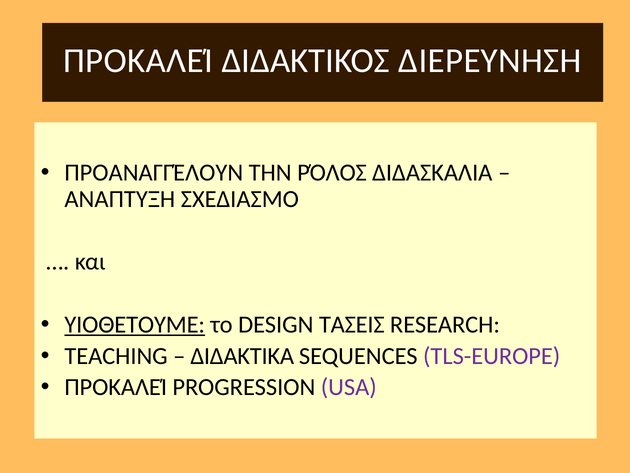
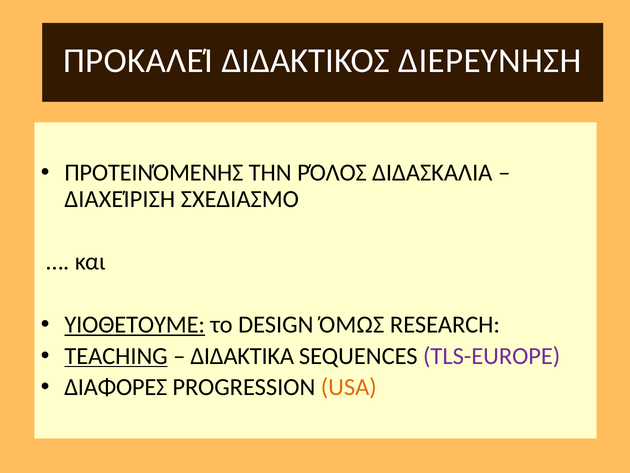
ΠΡΟΑΝΑΓΓΈΛΟΥΝ: ΠΡΟΑΝΑΓΓΈΛΟΥΝ -> ΠΡΟΤΕΙΝΌΜΕΝΗΣ
ΑΝΑΠΤΥΞΗ: ΑΝΑΠΤΥΞΗ -> ΔΙΑΧΕΊΡΙΣΗ
ΤΑΣΕΙΣ: ΤΑΣΕΙΣ -> ΌΜΩΣ
TEACHING underline: none -> present
ΠΡΟΚΑΛΕΊ at (116, 387): ΠΡΟΚΑΛΕΊ -> ΔΙΑΦΟΡΕΣ
USA colour: purple -> orange
